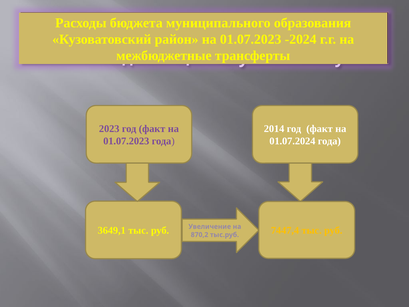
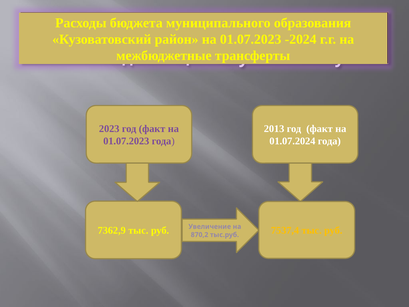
2014 at (274, 129): 2014 -> 2013
3649,1: 3649,1 -> 7362,9
7447,4: 7447,4 -> 7537,4
